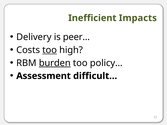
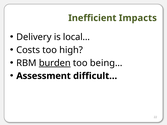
peer…: peer… -> local…
too at (50, 50) underline: present -> none
policy…: policy… -> being…
